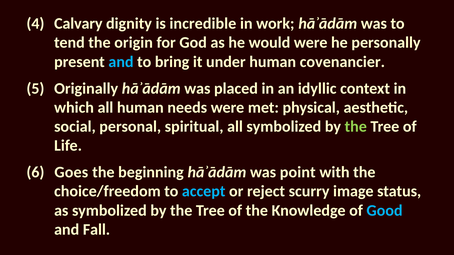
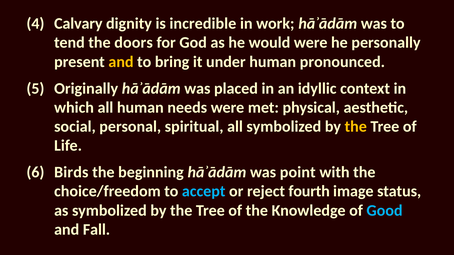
origin: origin -> doors
and at (121, 62) colour: light blue -> yellow
covenancier: covenancier -> pronounced
the at (356, 127) colour: light green -> yellow
Goes: Goes -> Birds
scurry: scurry -> fourth
